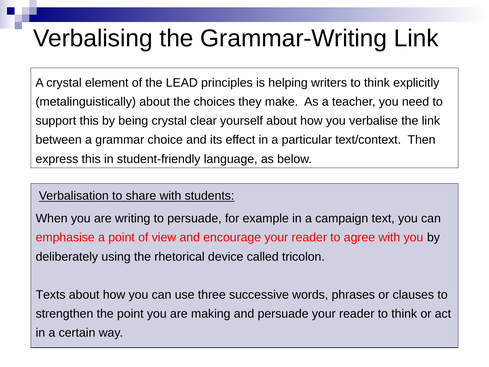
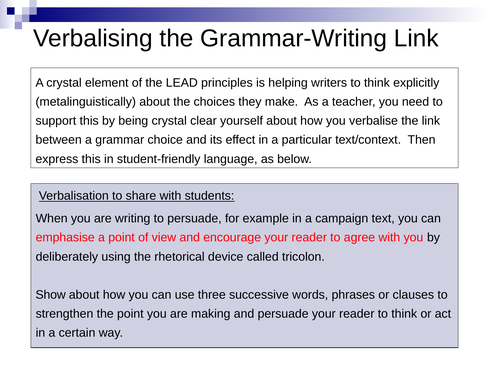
Texts: Texts -> Show
